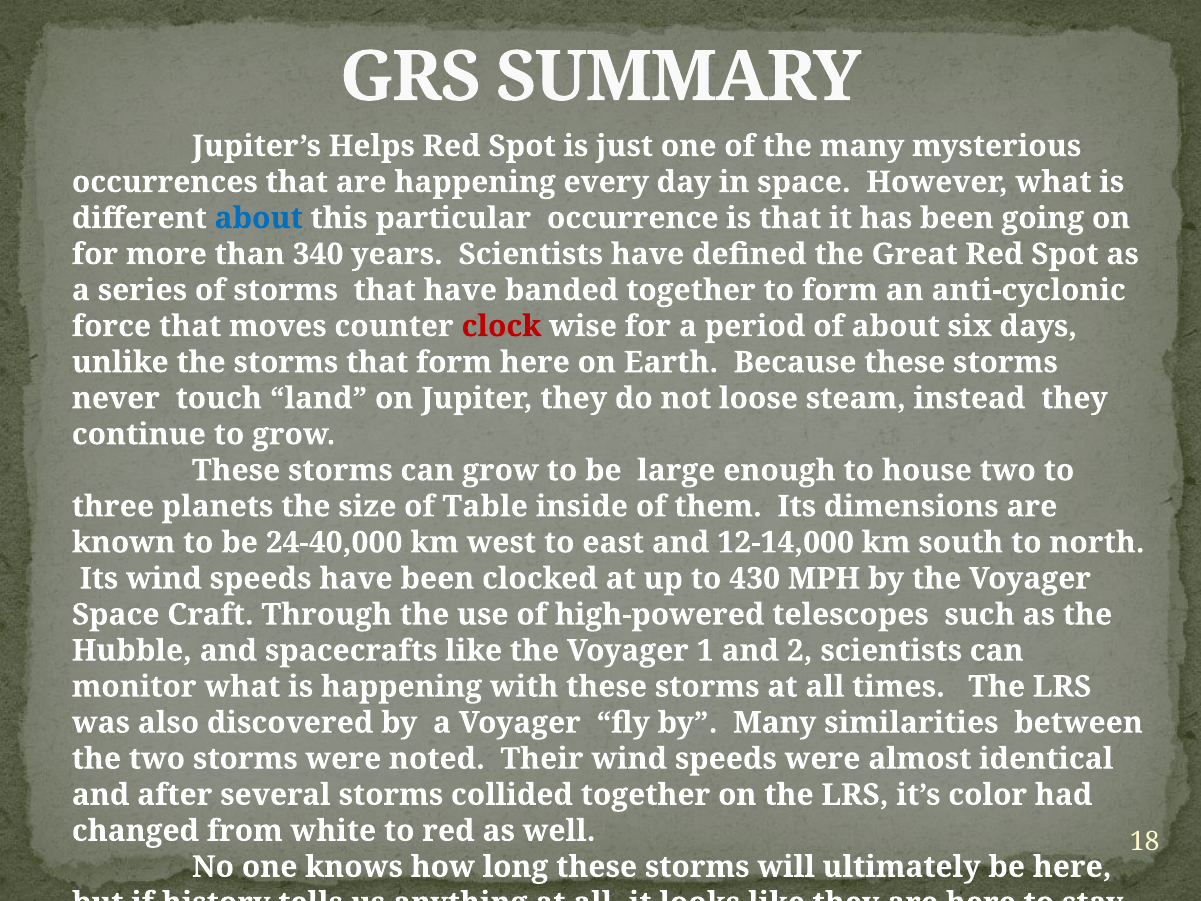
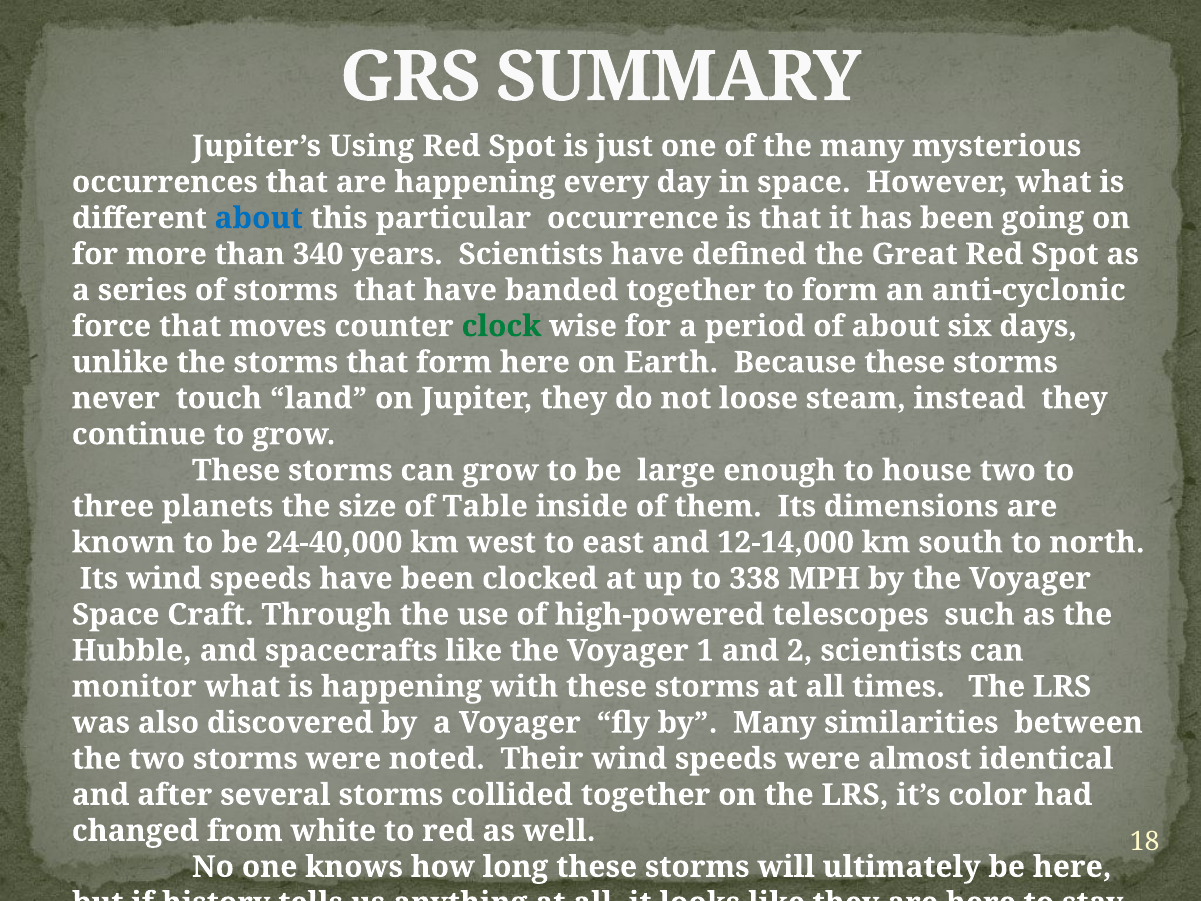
Helps: Helps -> Using
clock colour: red -> green
430: 430 -> 338
